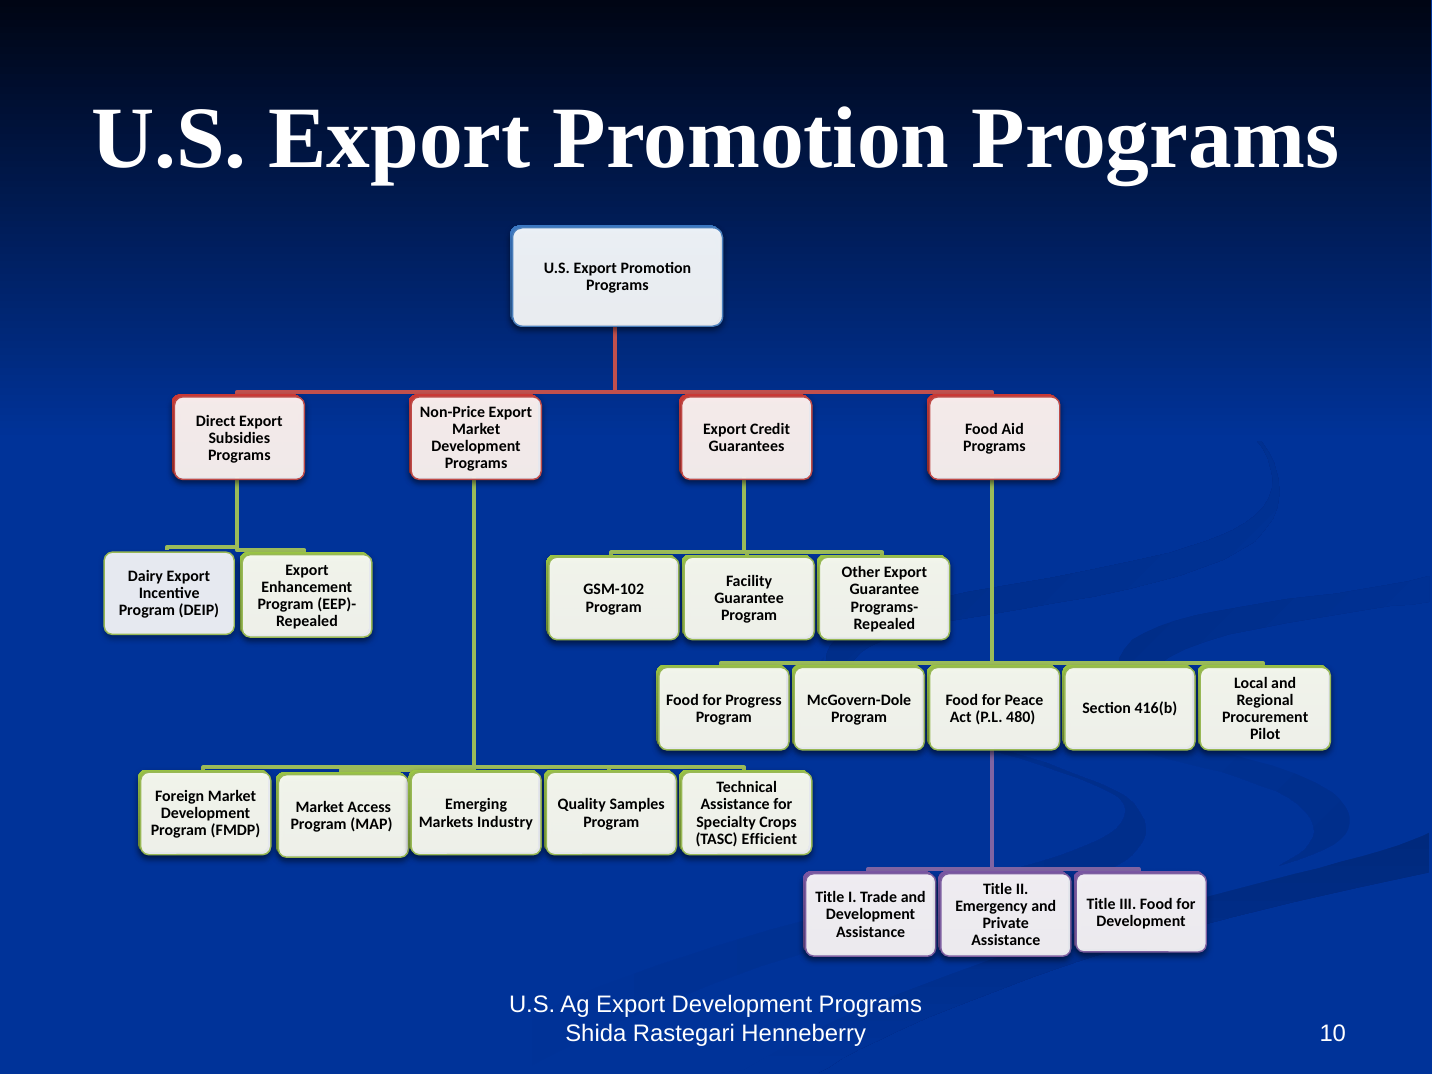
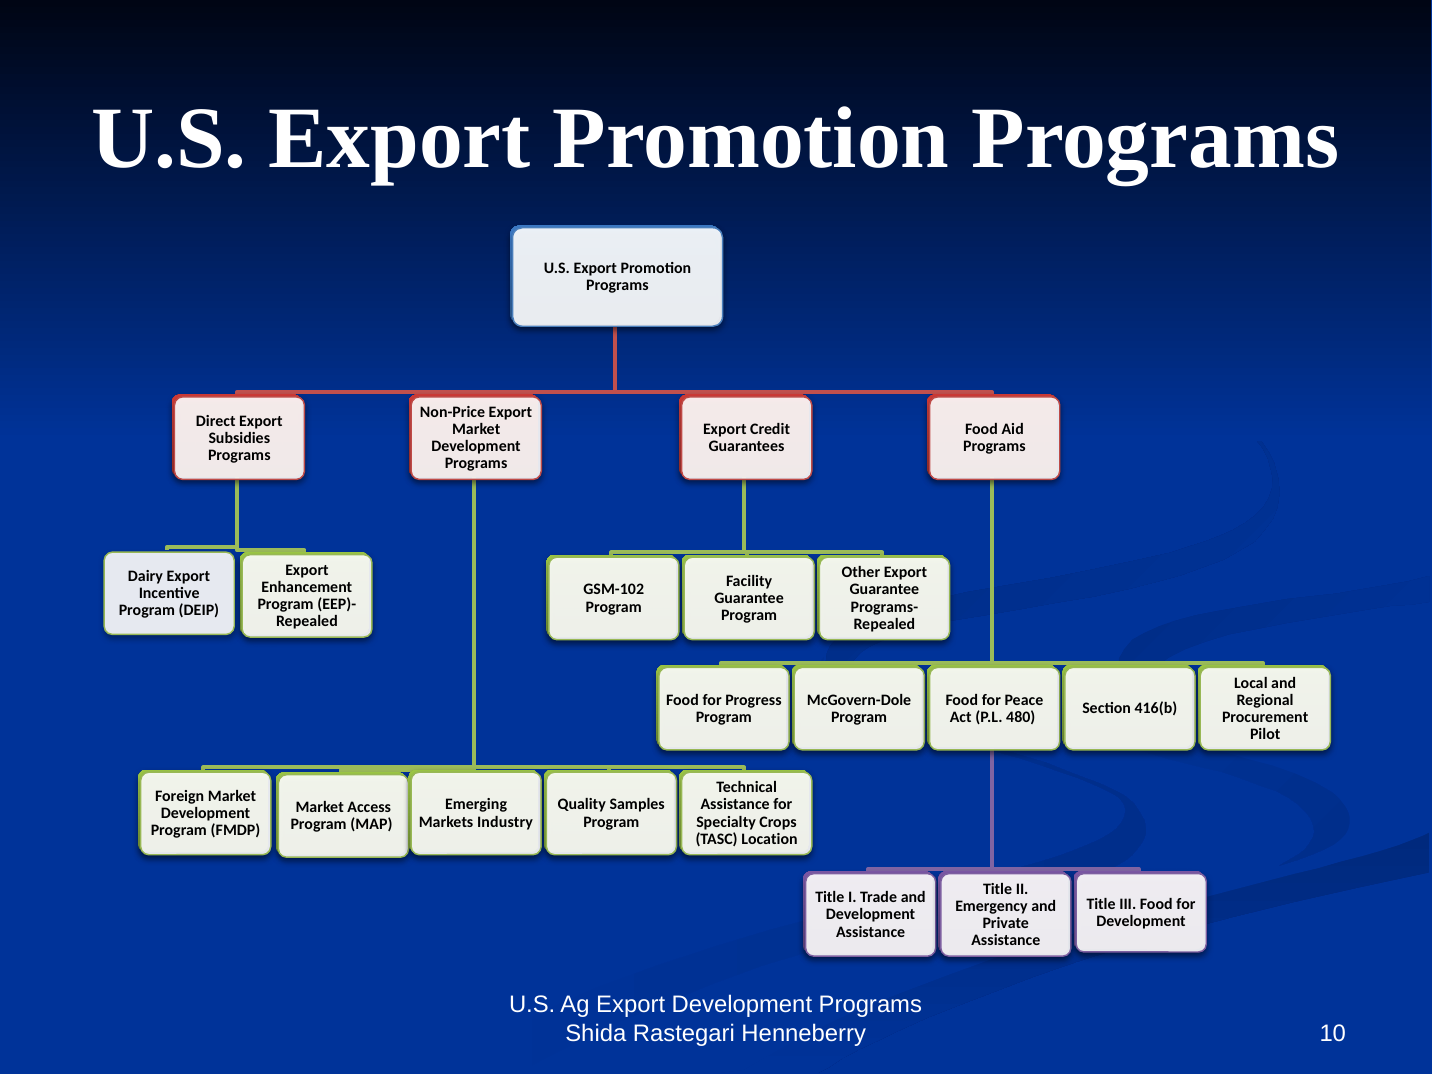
Efficient: Efficient -> Location
